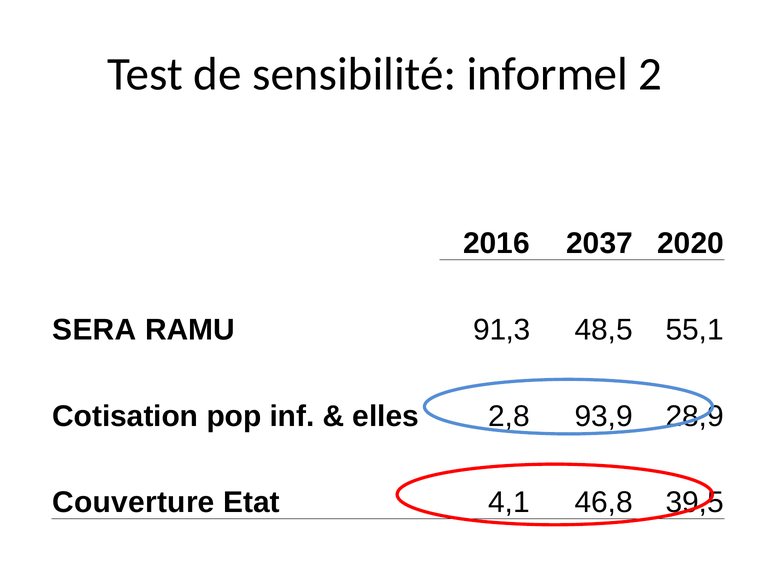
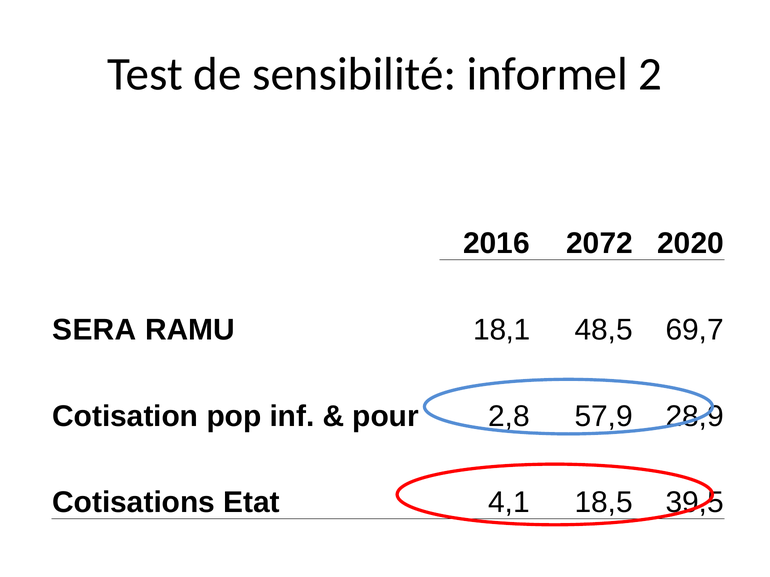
2037: 2037 -> 2072
91,3: 91,3 -> 18,1
55,1: 55,1 -> 69,7
elles: elles -> pour
93,9: 93,9 -> 57,9
Couverture: Couverture -> Cotisations
46,8: 46,8 -> 18,5
